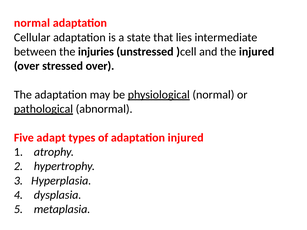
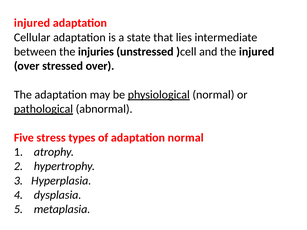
normal at (32, 23): normal -> injured
adapt: adapt -> stress
adaptation injured: injured -> normal
